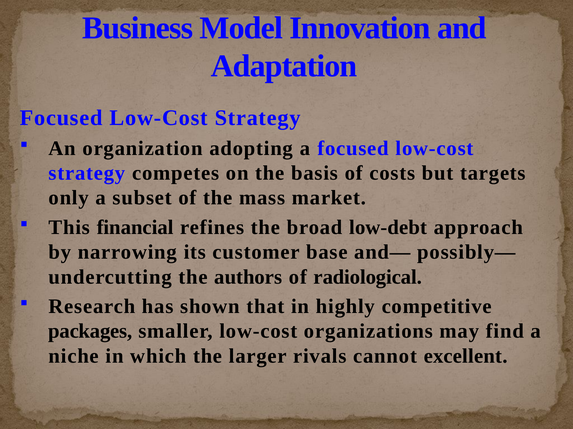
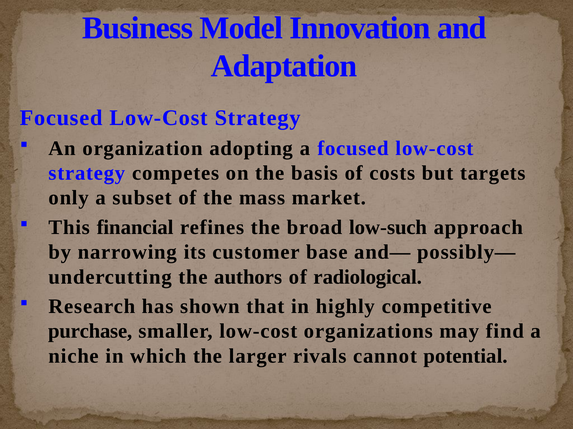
low-debt: low-debt -> low-such
packages: packages -> purchase
excellent: excellent -> potential
